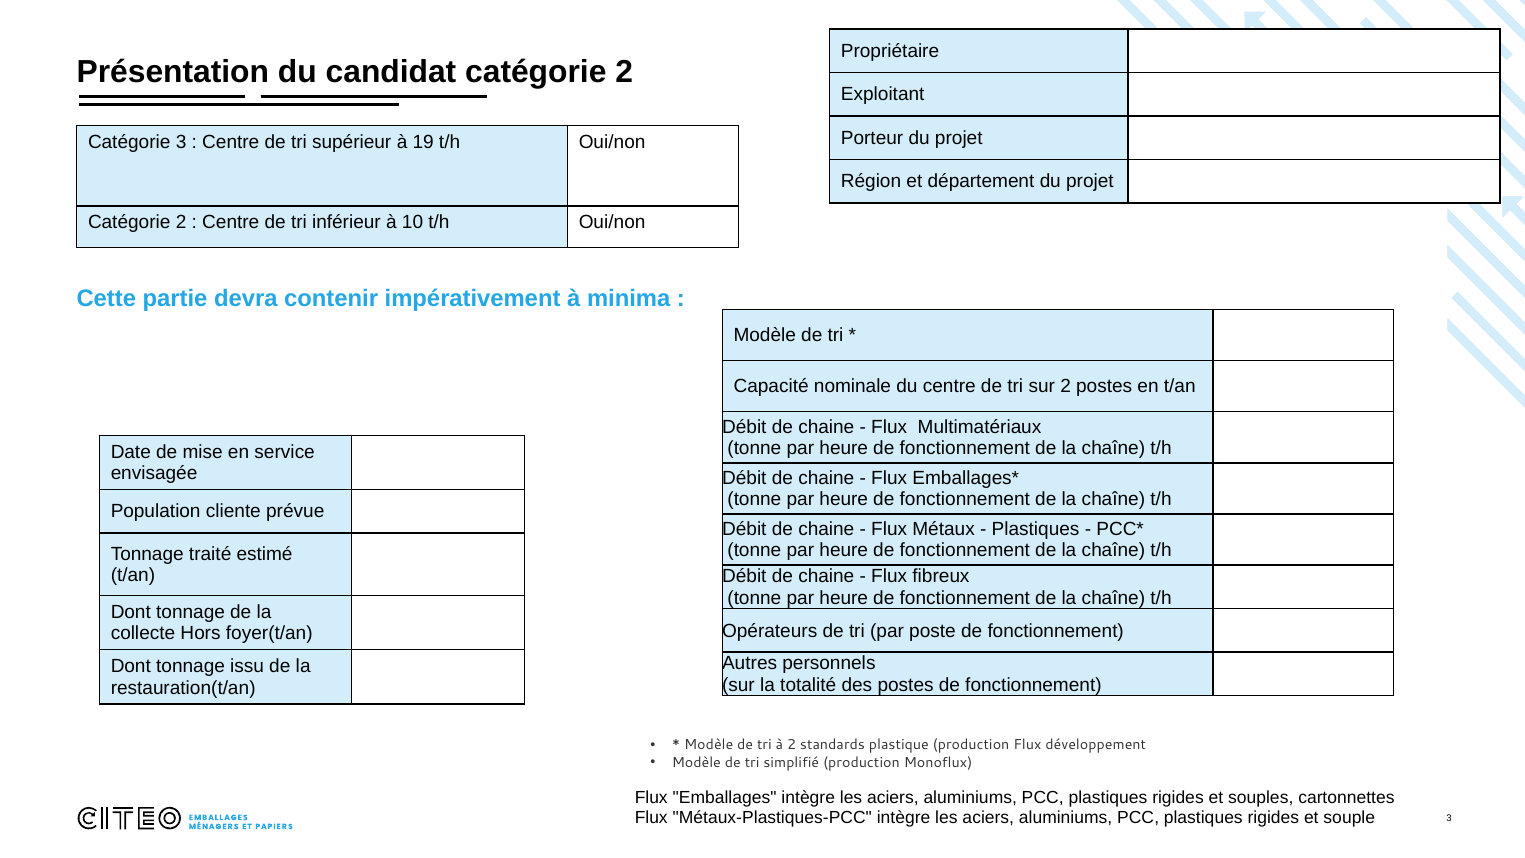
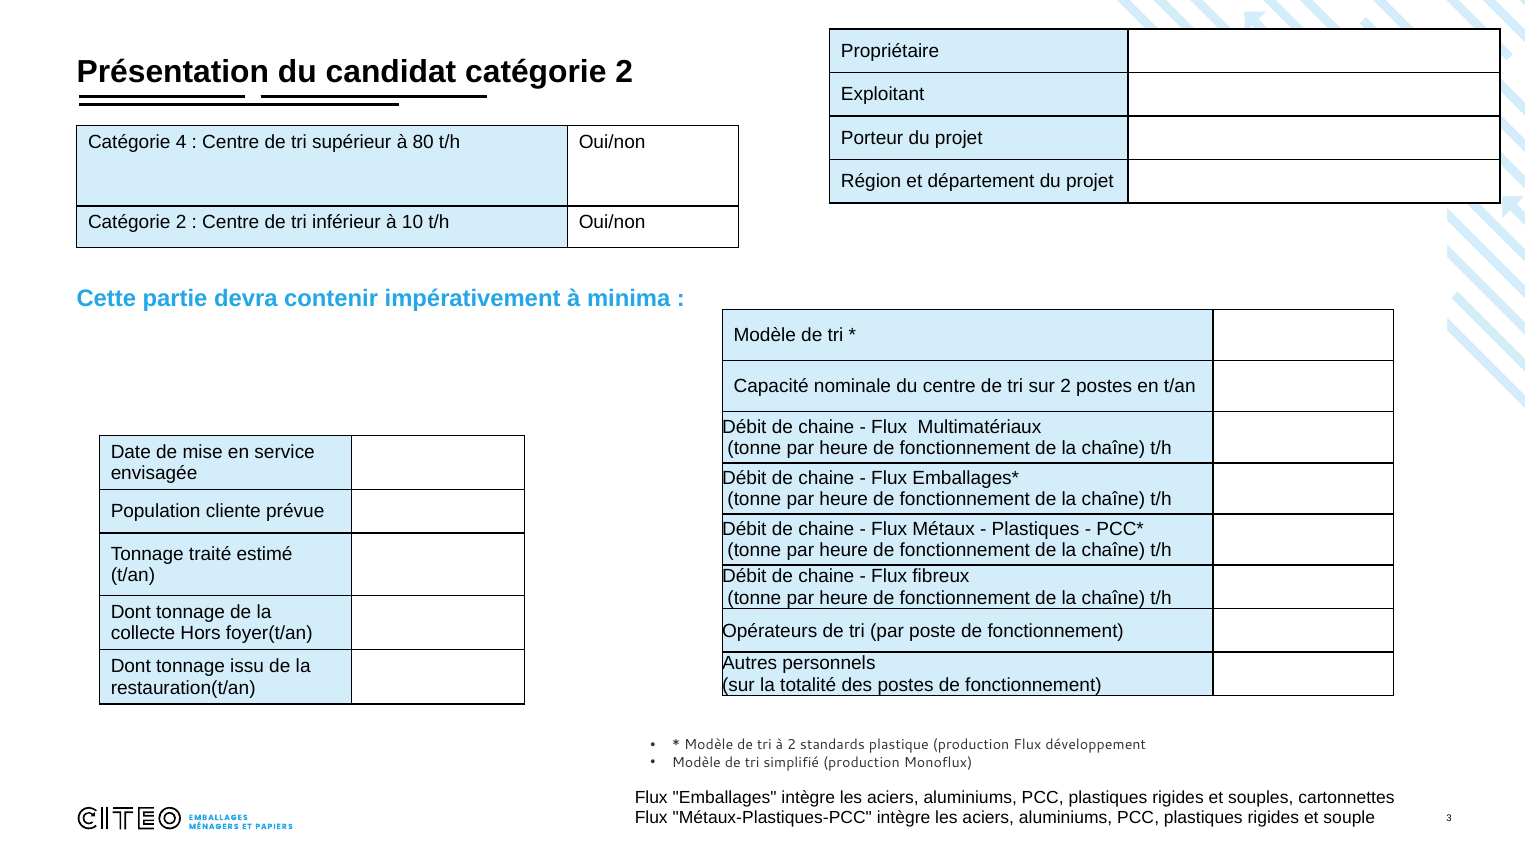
Catégorie 3: 3 -> 4
19: 19 -> 80
